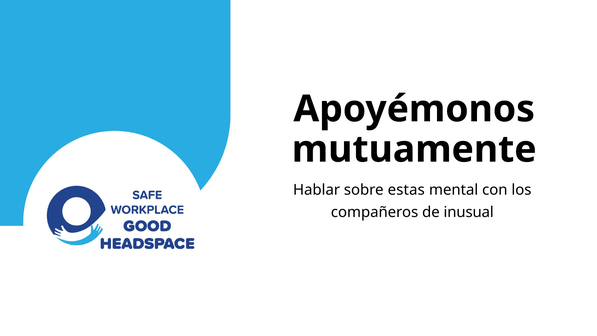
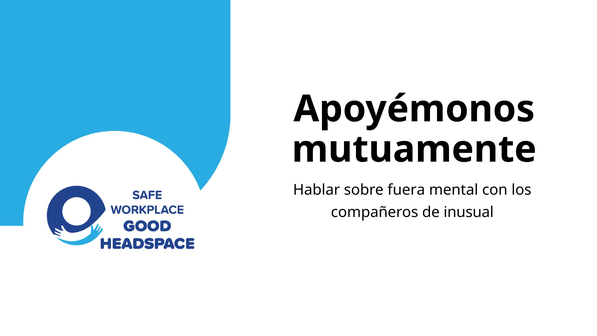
estas: estas -> fuera
